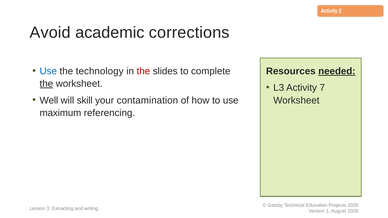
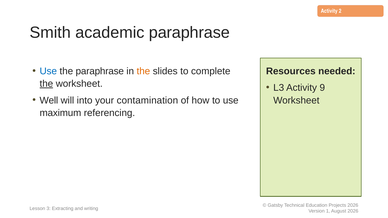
Avoid: Avoid -> Smith
academic corrections: corrections -> paraphrase
the technology: technology -> paraphrase
the at (143, 71) colour: red -> orange
needed underline: present -> none
7: 7 -> 9
skill: skill -> into
